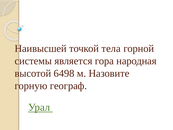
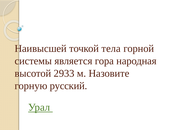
6498: 6498 -> 2933
географ: географ -> русский
